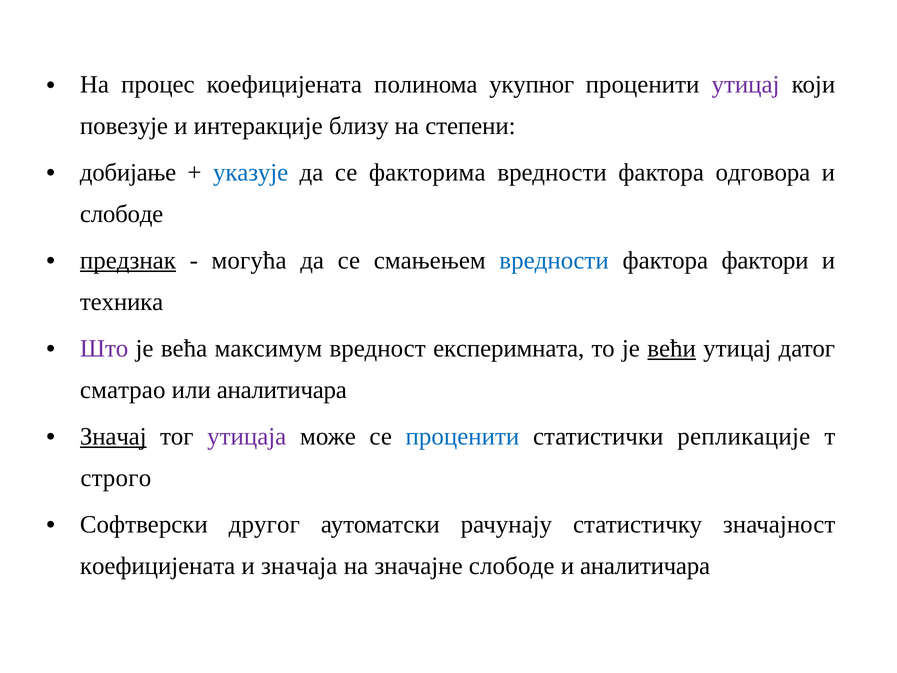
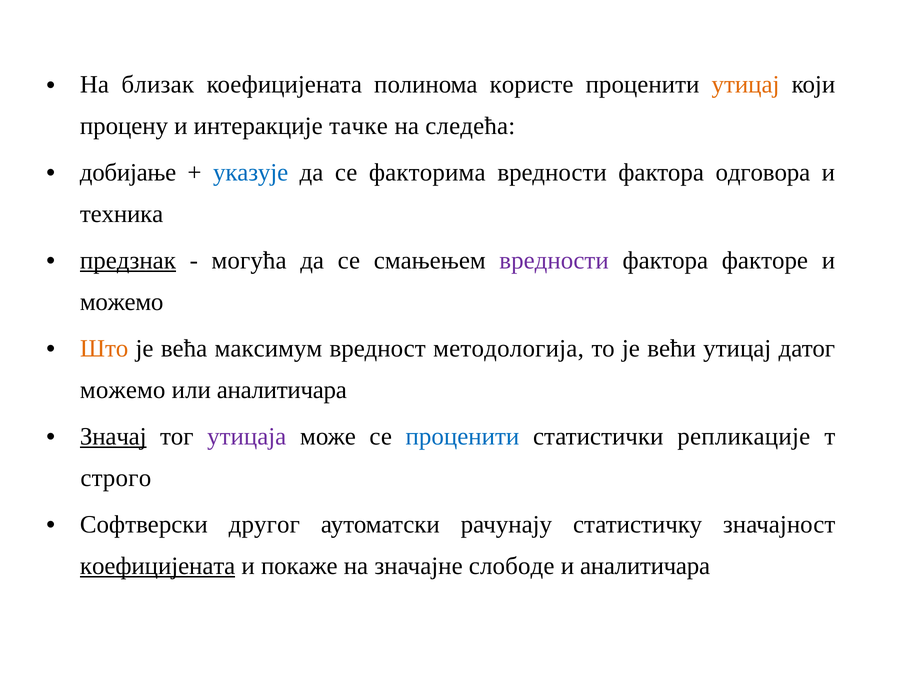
процес: процес -> близак
укупног: укупног -> користе
утицај at (746, 85) colour: purple -> orange
повезује: повезује -> процену
близу: близу -> тачке
степени: степени -> следећа
слободе at (122, 214): слободе -> техника
вредности at (554, 260) colour: blue -> purple
фактори: фактори -> факторе
техника at (122, 302): техника -> можемо
Што colour: purple -> orange
експеримната: експеримната -> методологија
већи underline: present -> none
сматрао at (123, 390): сматрао -> можемо
коефицијената at (158, 566) underline: none -> present
значаја: значаја -> покаже
